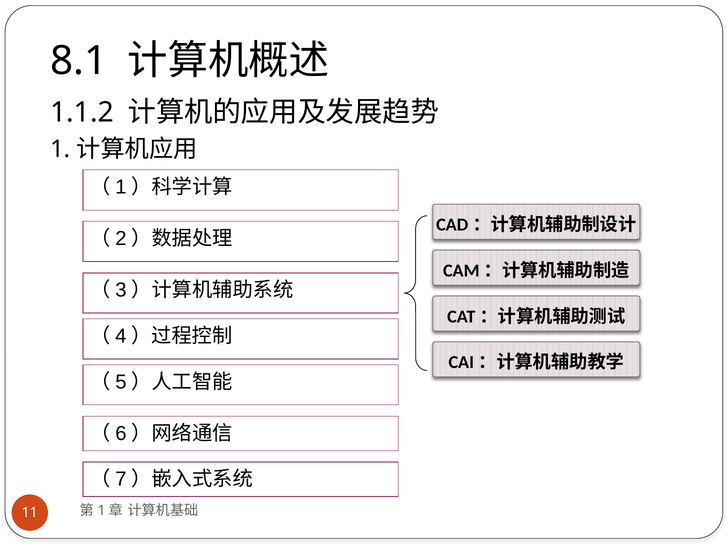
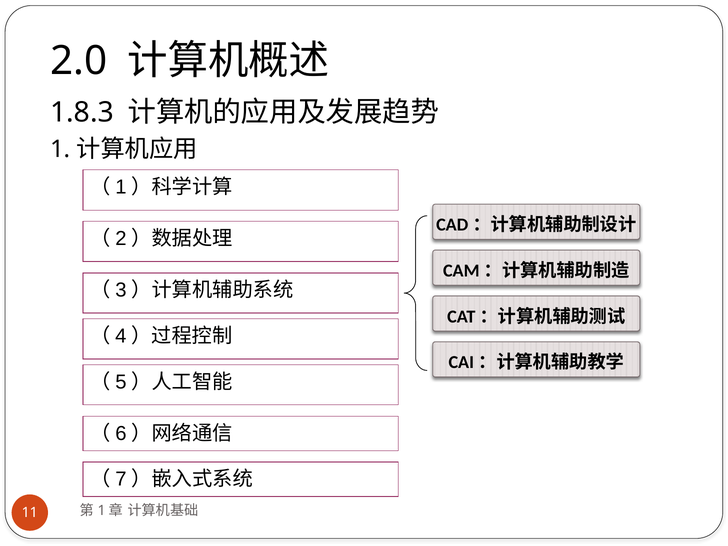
8.1: 8.1 -> 2.0
1.1.2: 1.1.2 -> 1.8.3
